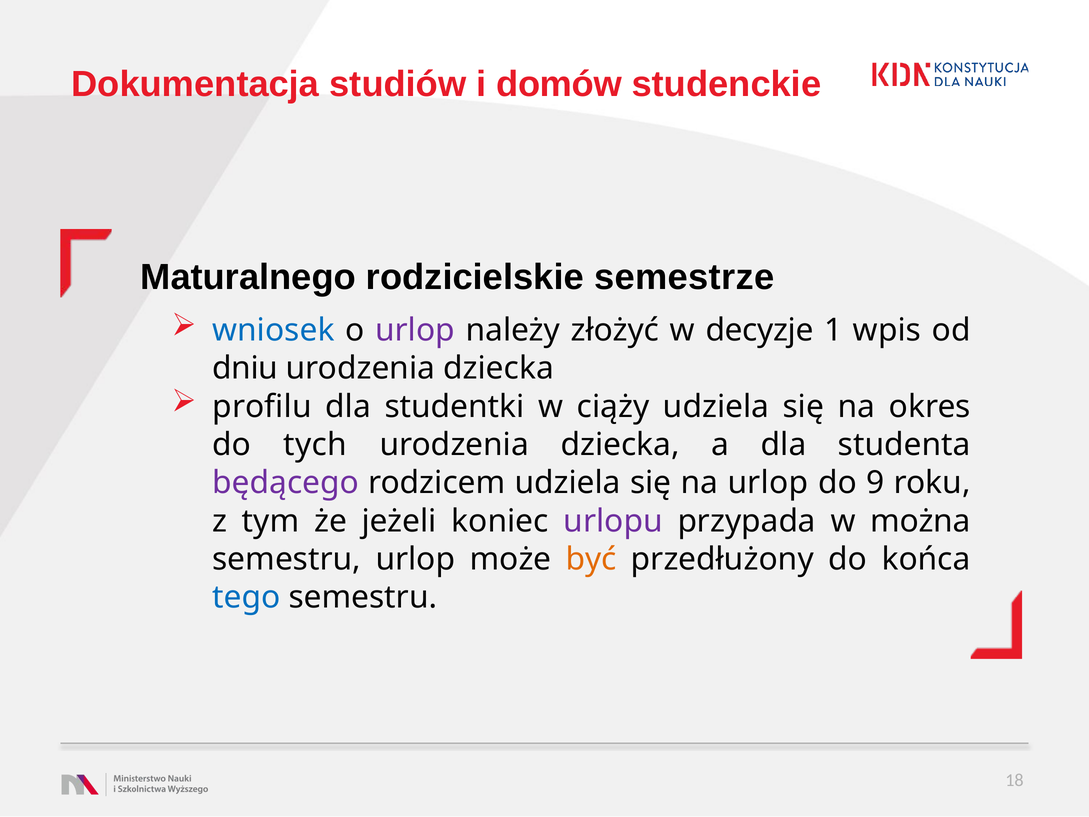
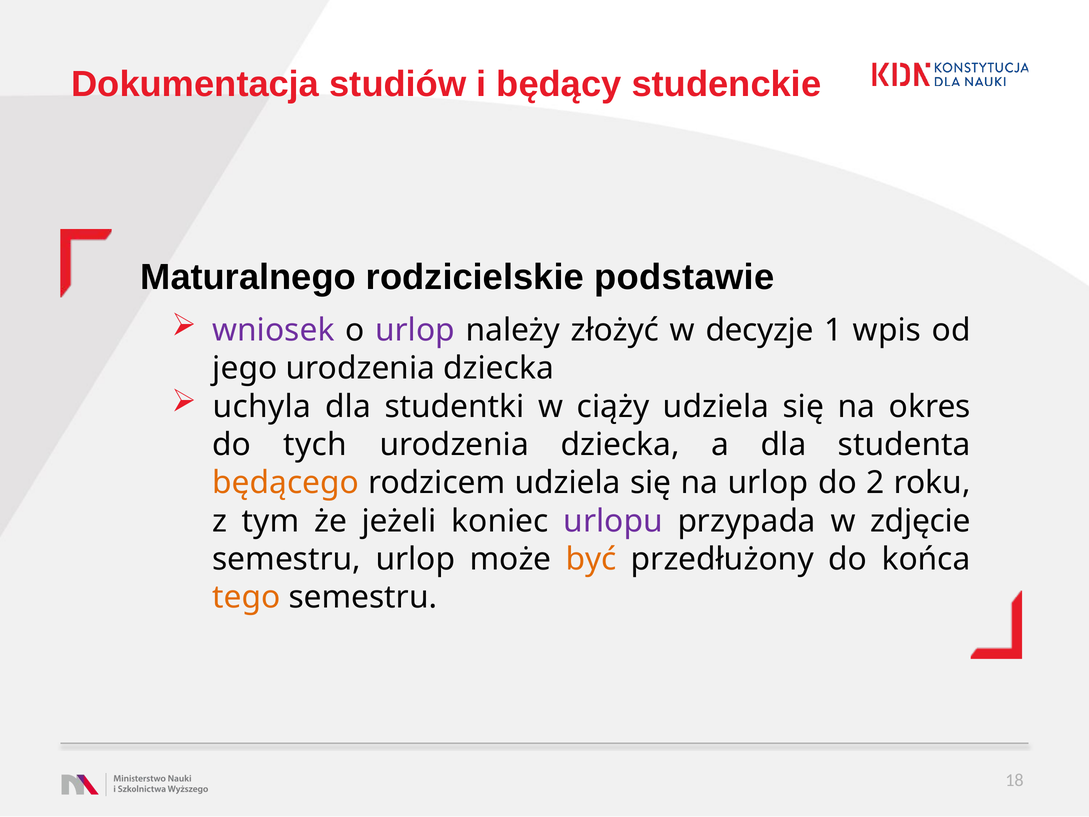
domów: domów -> będący
semestrze: semestrze -> podstawie
wniosek colour: blue -> purple
dniu: dniu -> jego
profilu: profilu -> uchyla
będącego colour: purple -> orange
9: 9 -> 2
można: można -> zdjęcie
tego colour: blue -> orange
